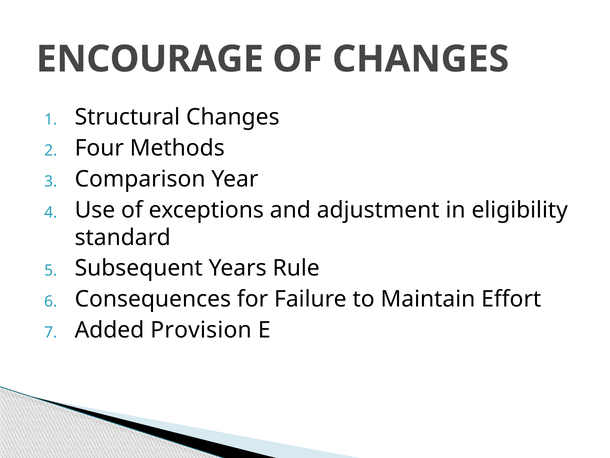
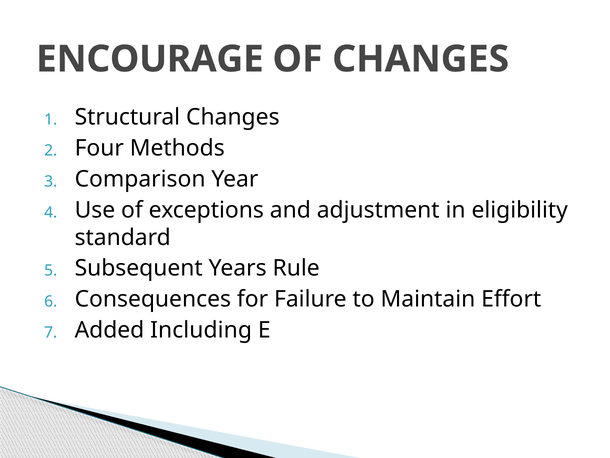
Provision: Provision -> Including
